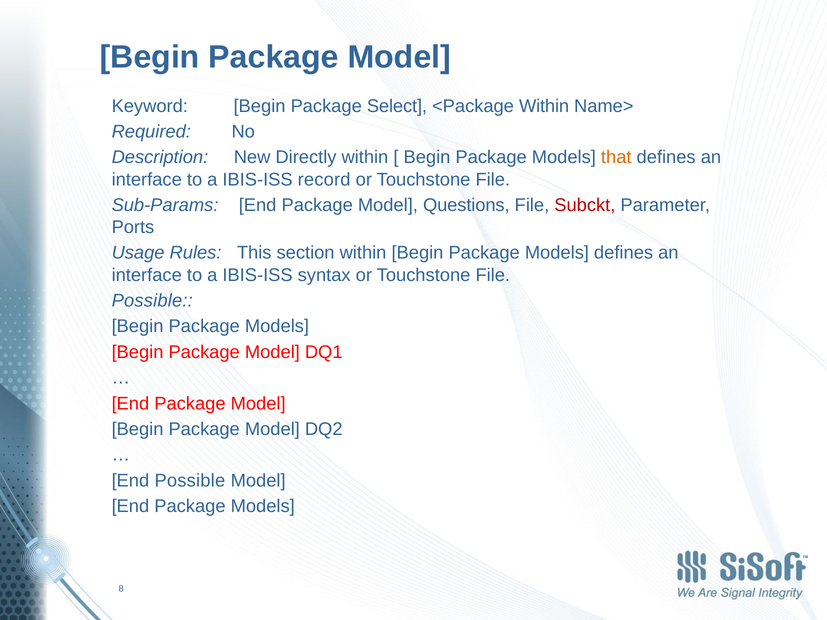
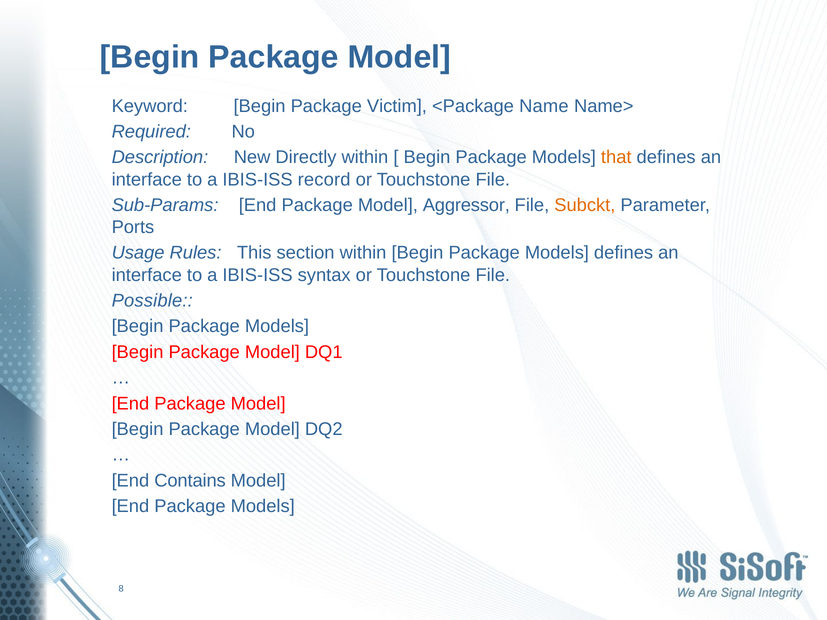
Select: Select -> Victim
<Package Within: Within -> Name
Questions: Questions -> Aggressor
Subckt colour: red -> orange
End Possible: Possible -> Contains
